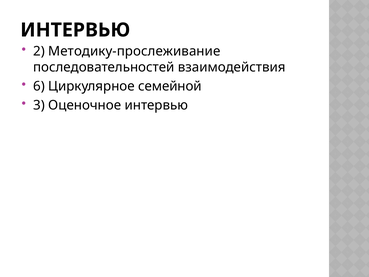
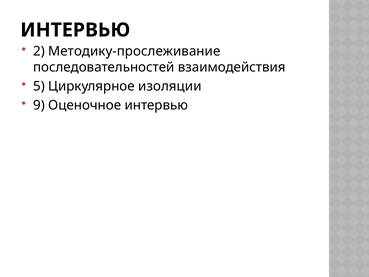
6: 6 -> 5
семейной: семейной -> изоляции
3: 3 -> 9
